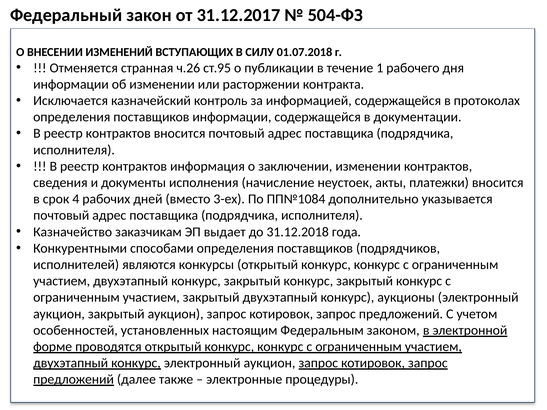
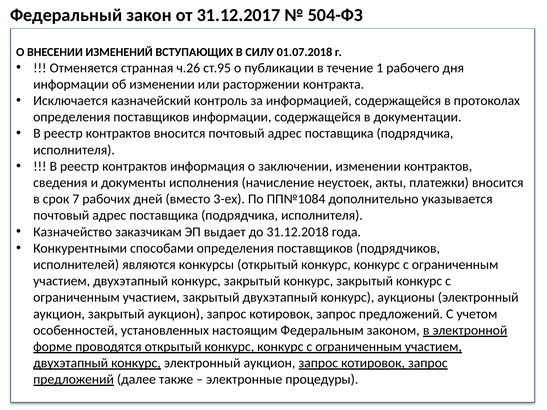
4: 4 -> 7
